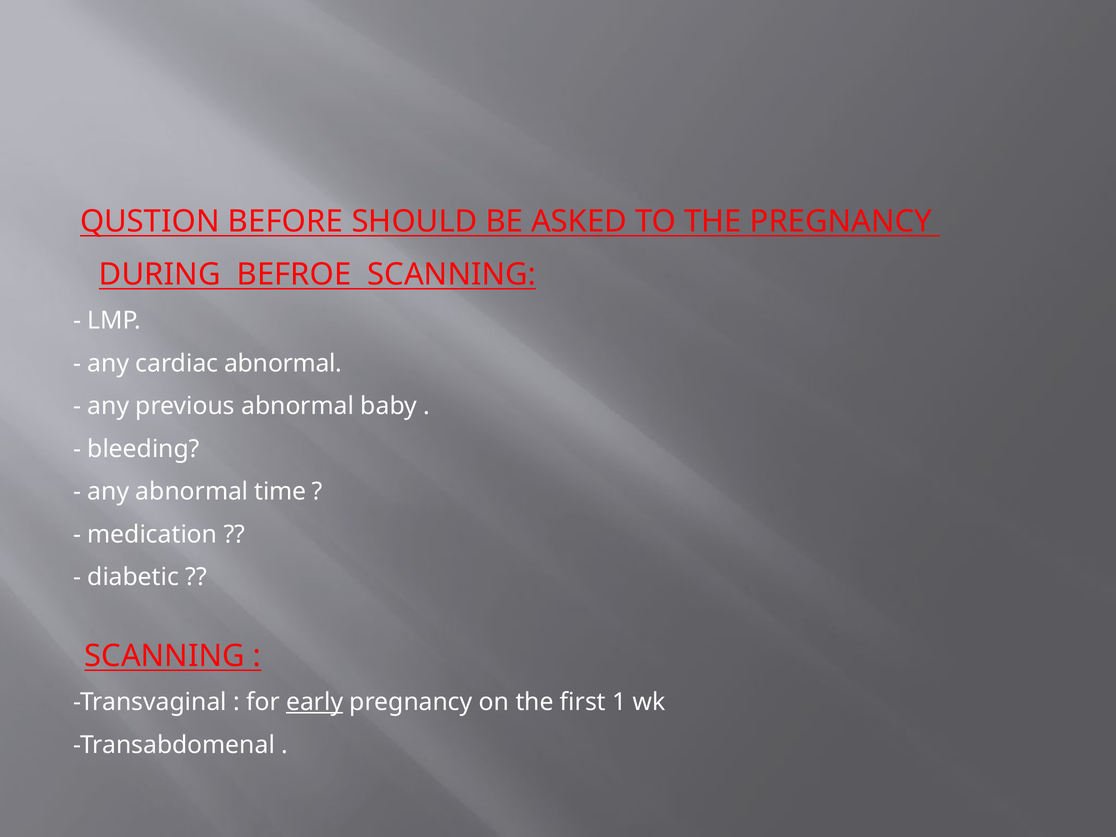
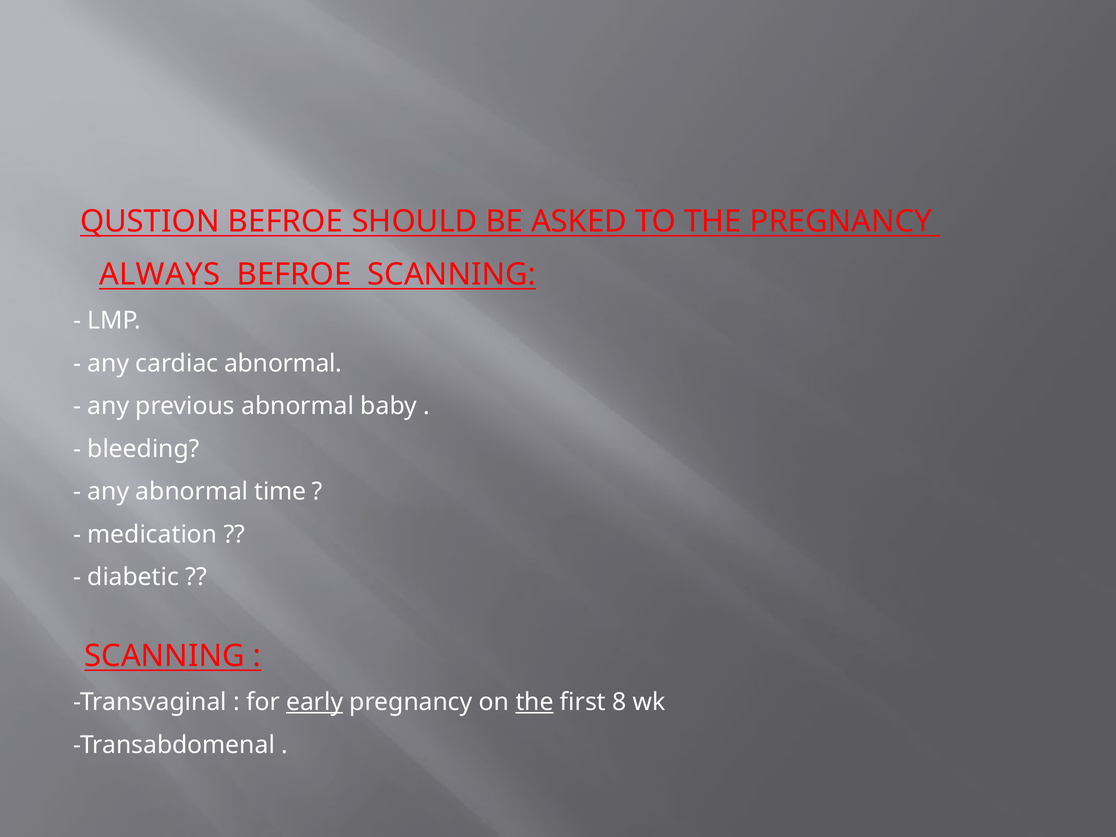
QUSTION BEFORE: BEFORE -> BEFROE
DURING: DURING -> ALWAYS
the at (535, 702) underline: none -> present
1: 1 -> 8
